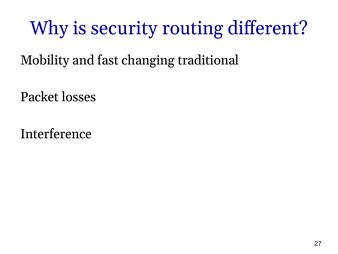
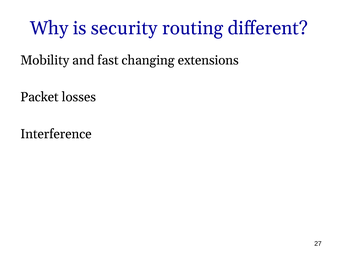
traditional: traditional -> extensions
